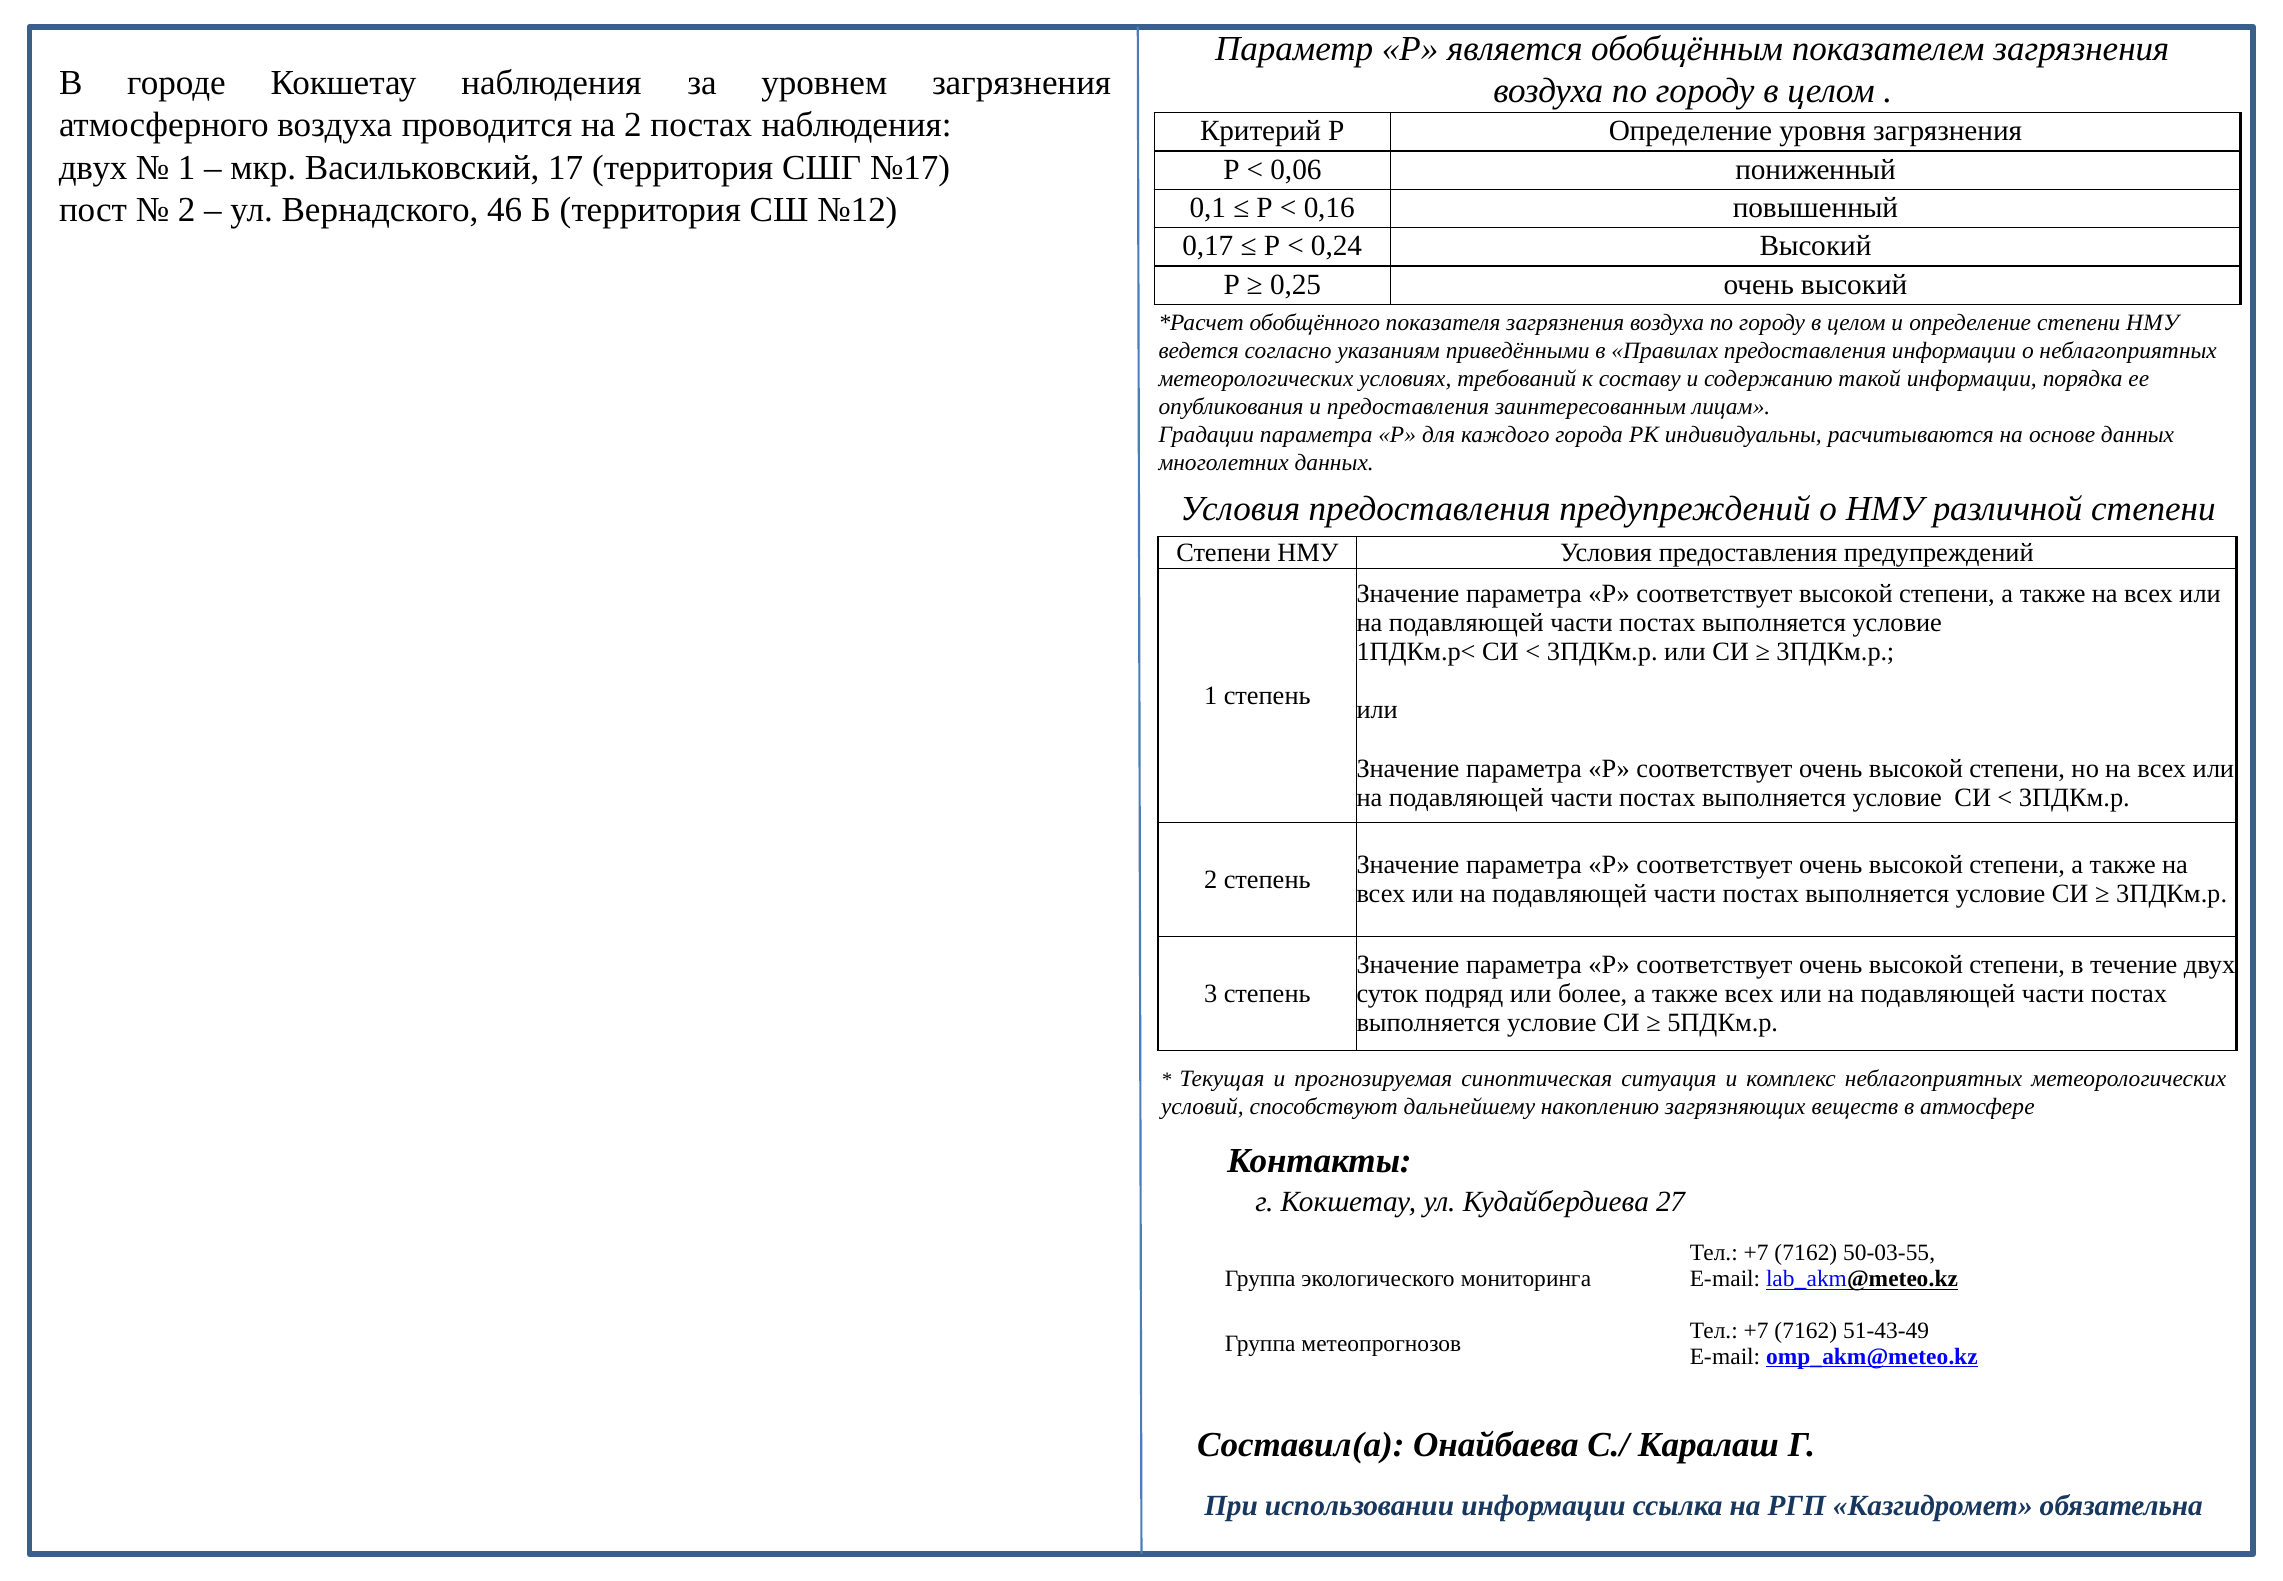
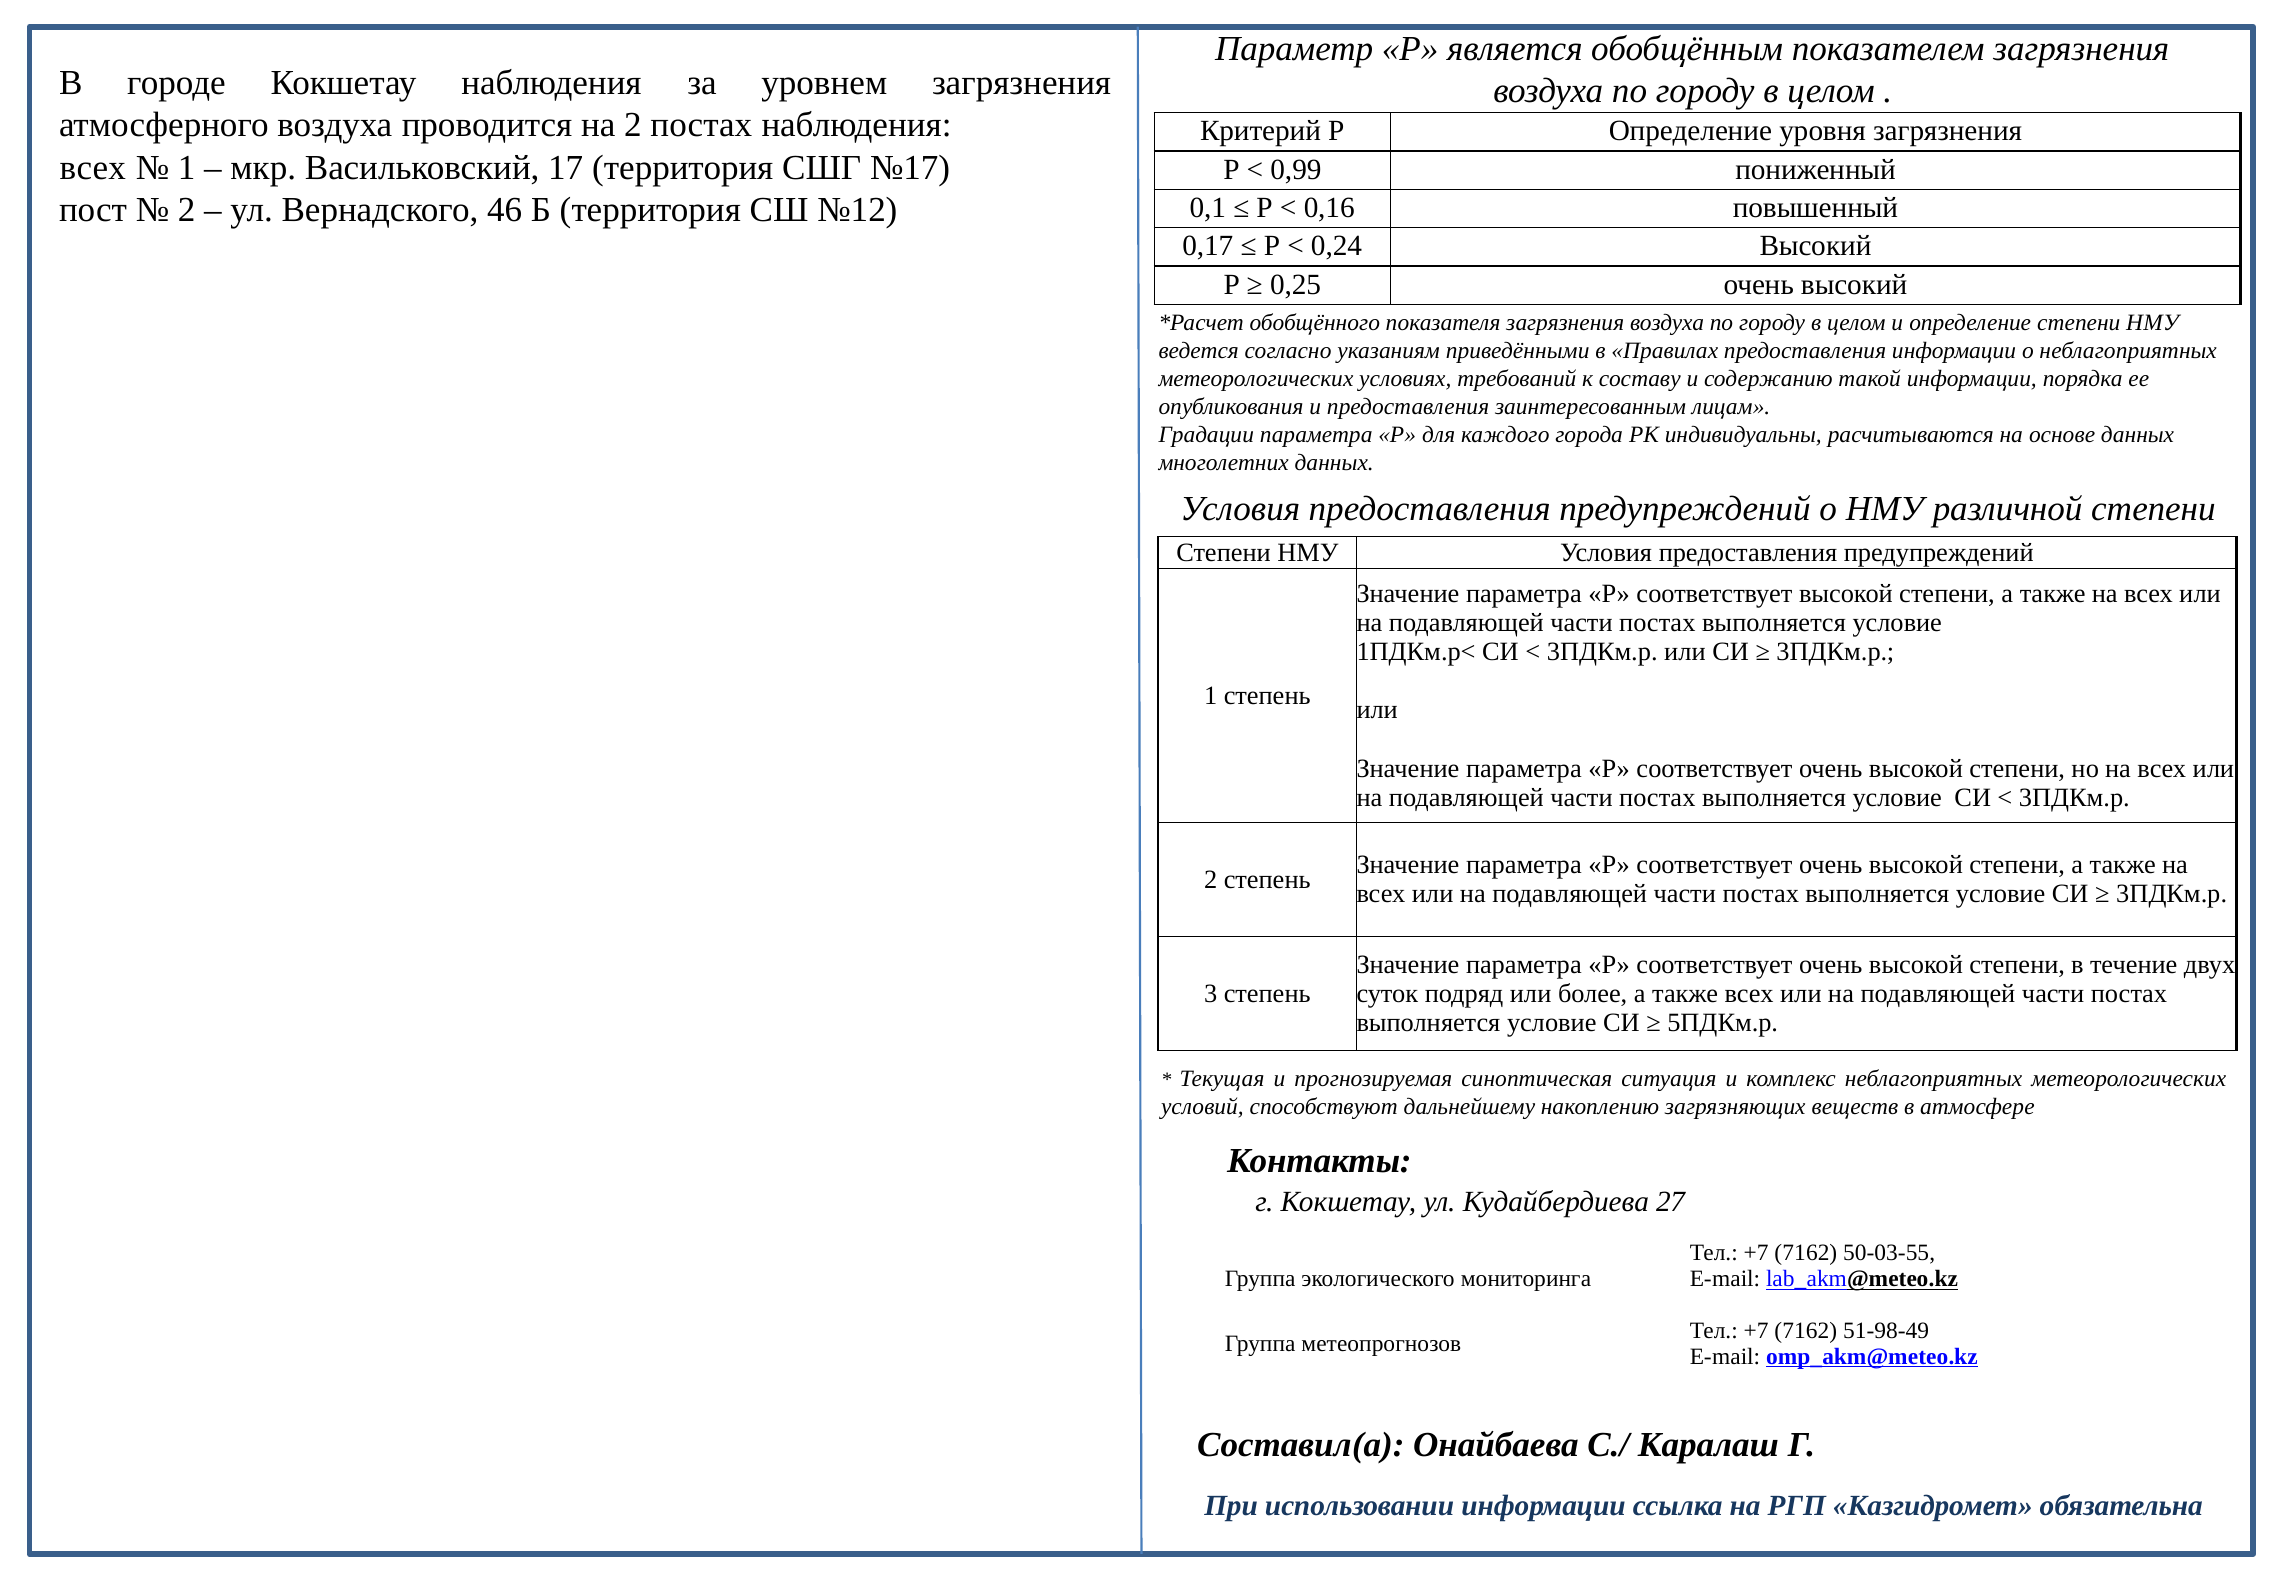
двух at (93, 167): двух -> всех
0,06: 0,06 -> 0,99
51-43-49: 51-43-49 -> 51-98-49
